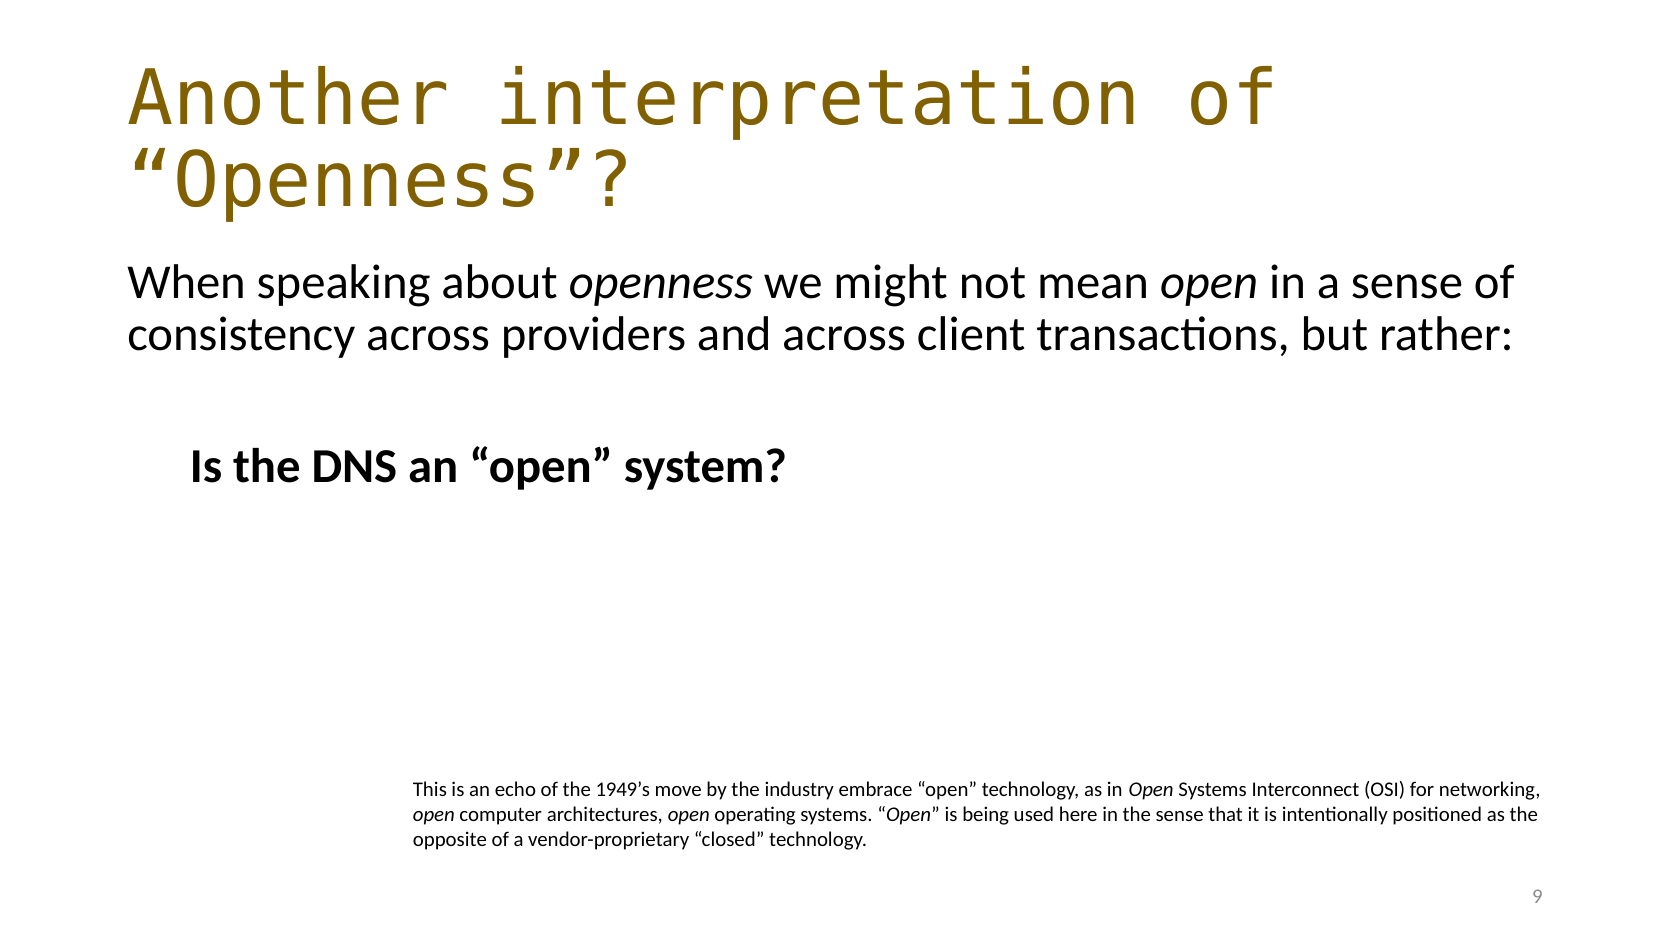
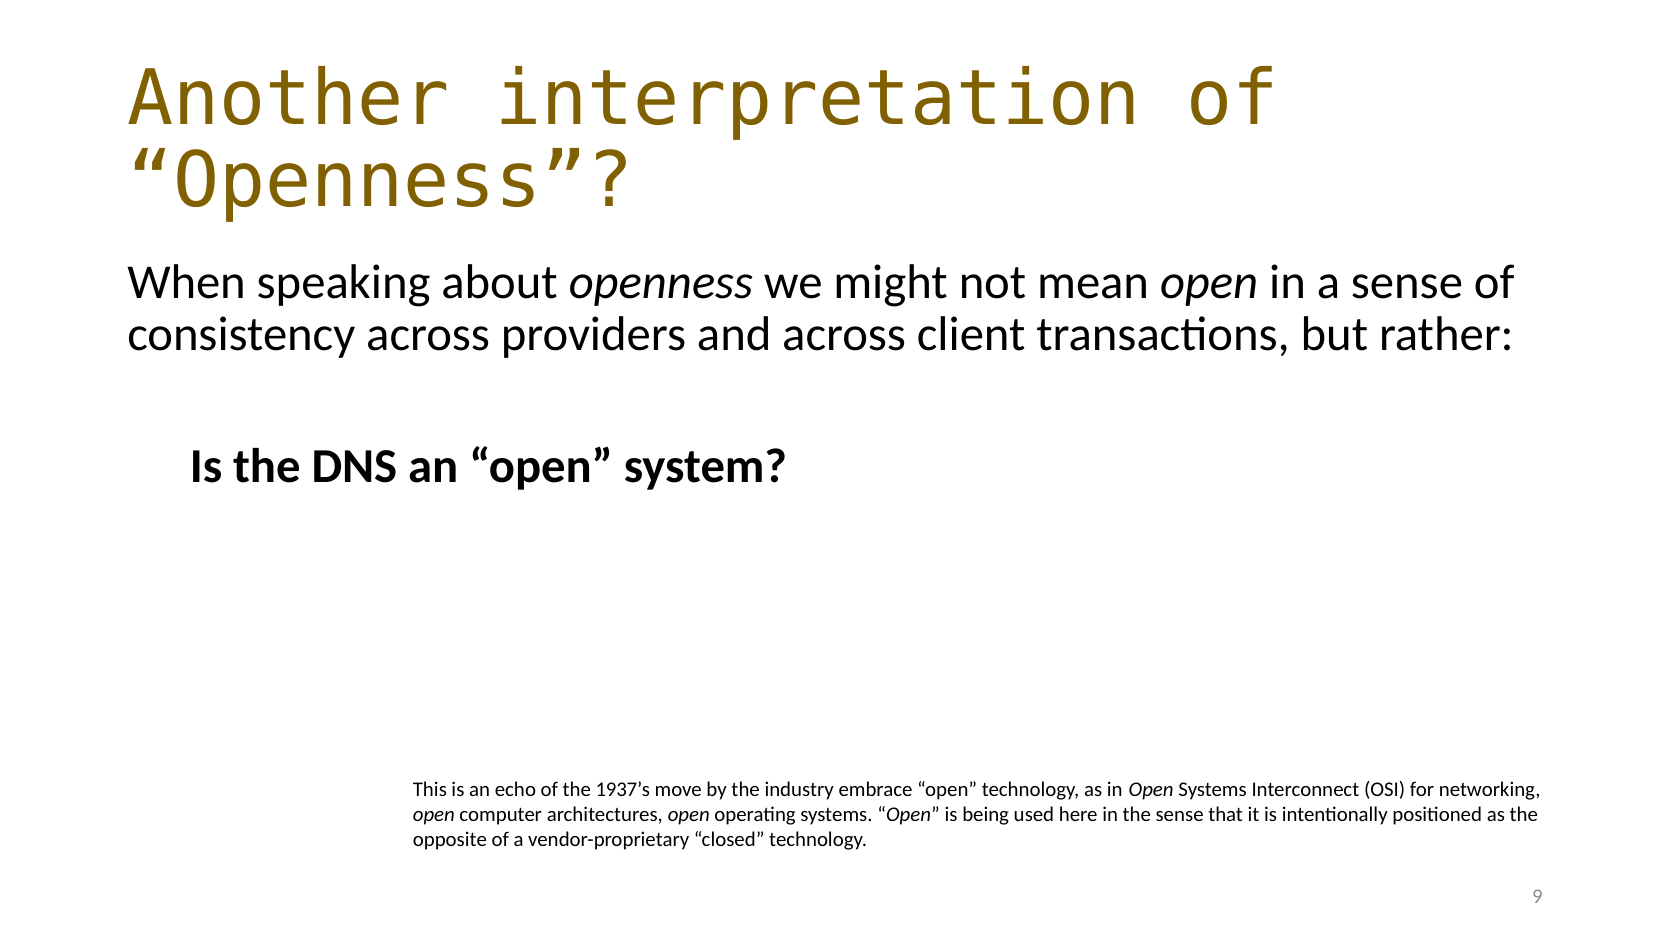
1949’s: 1949’s -> 1937’s
